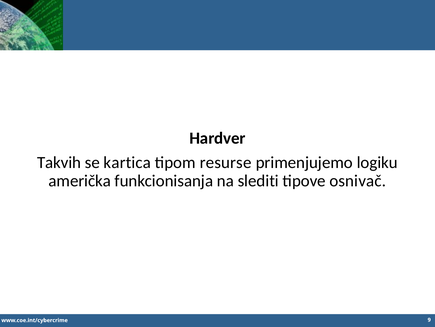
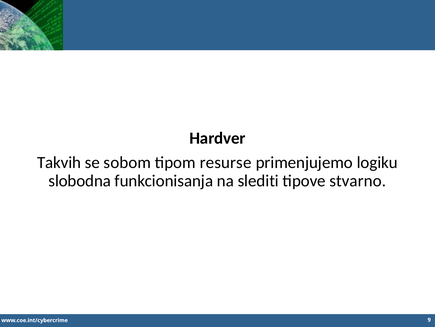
kartica: kartica -> sobom
američka: američka -> slobodna
osnivač: osnivač -> stvarno
